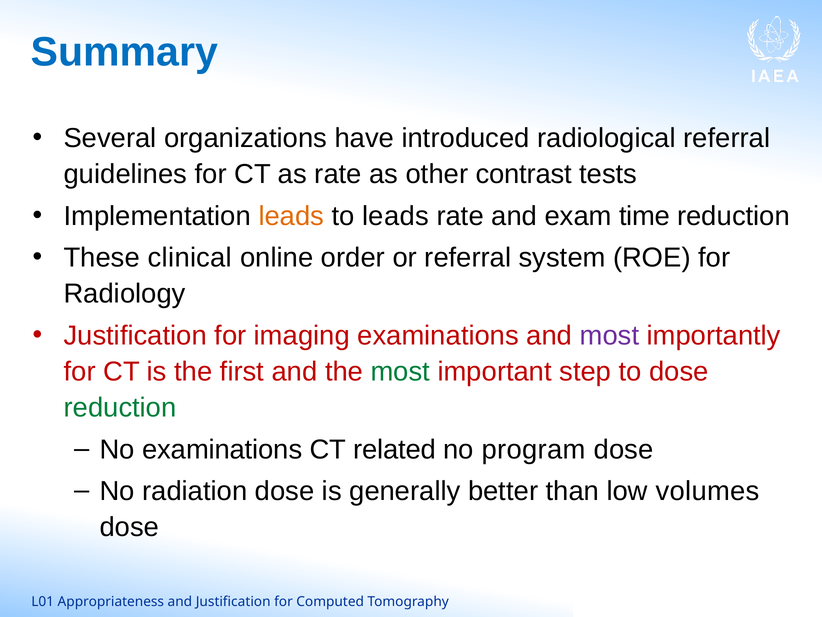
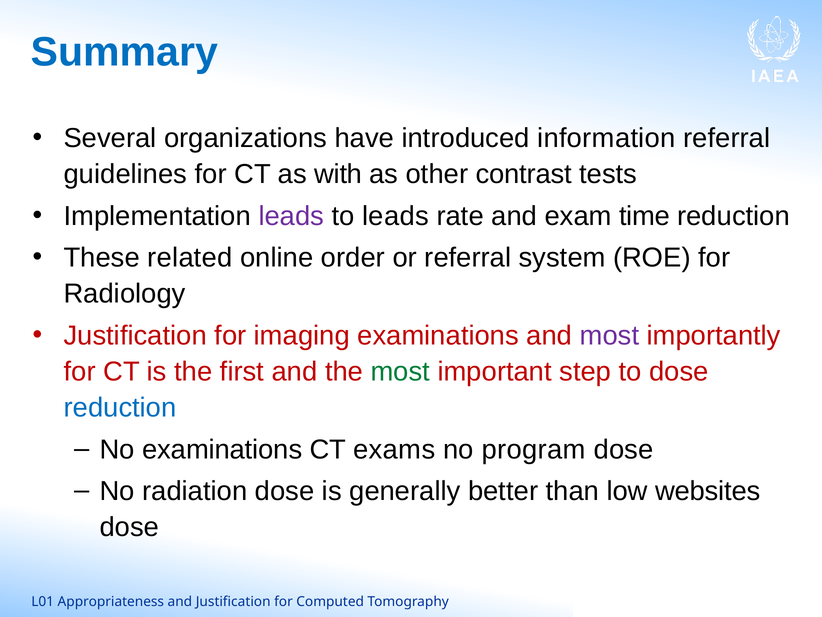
radiological: radiological -> information
as rate: rate -> with
leads at (291, 216) colour: orange -> purple
clinical: clinical -> related
reduction at (120, 408) colour: green -> blue
related: related -> exams
volumes: volumes -> websites
